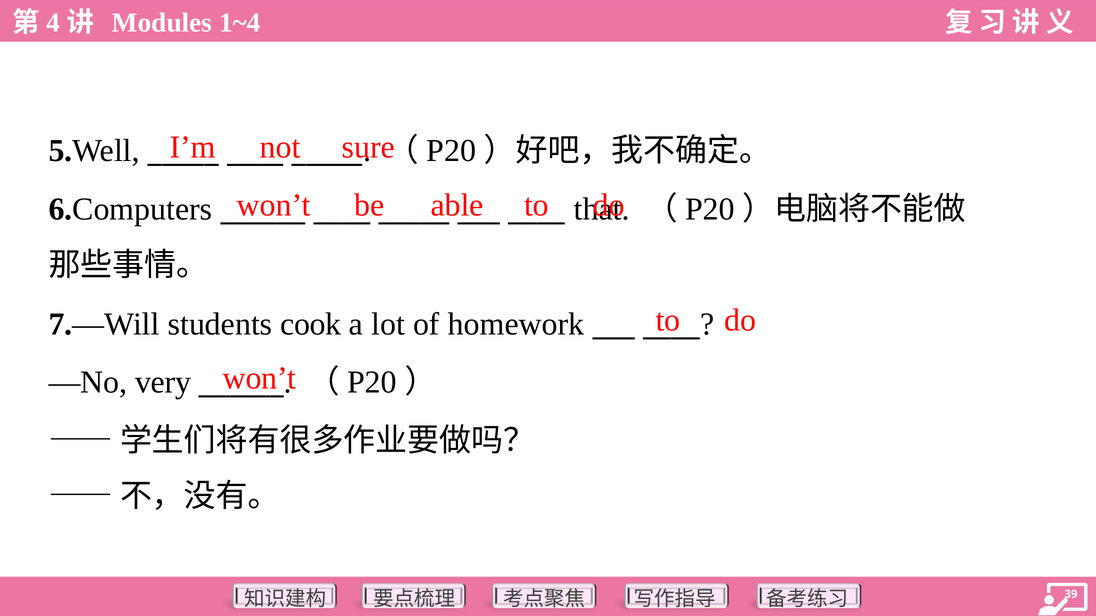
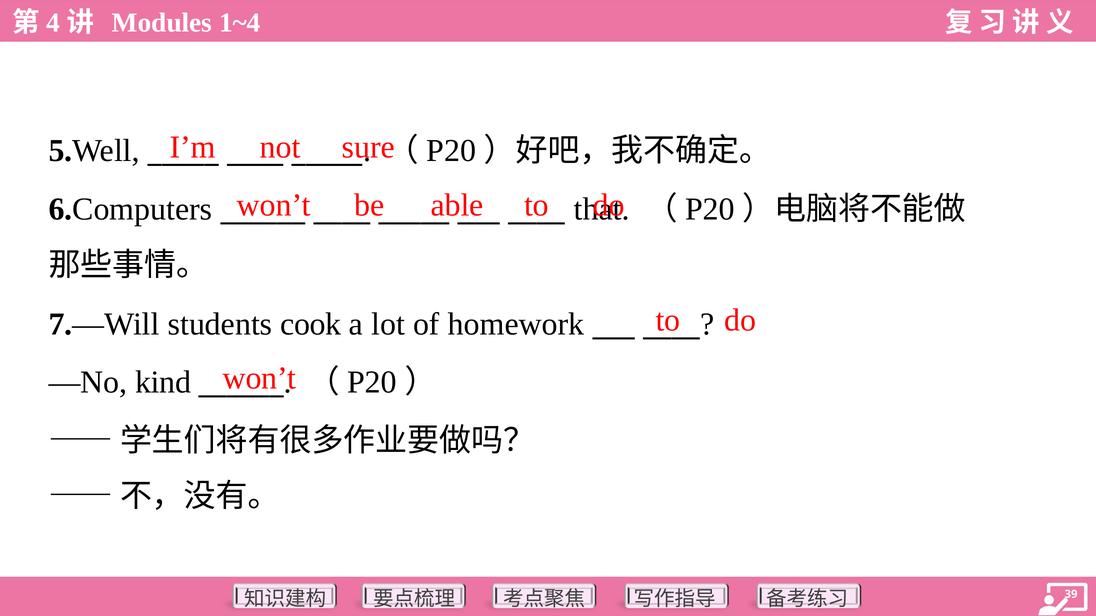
very: very -> kind
